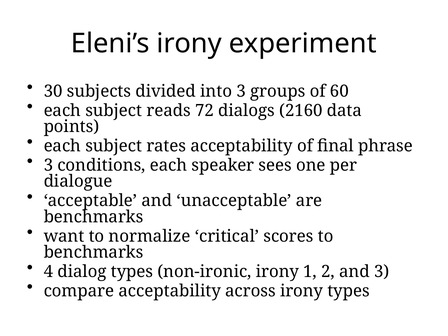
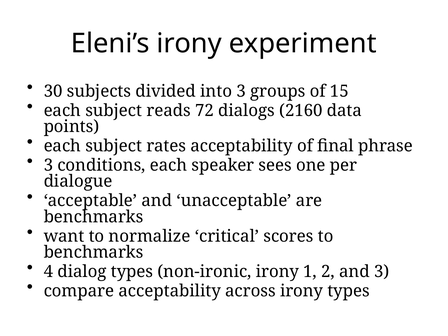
60: 60 -> 15
